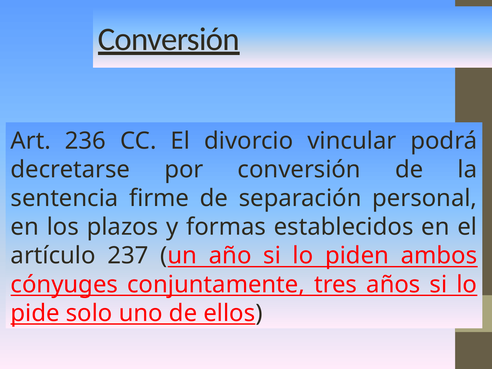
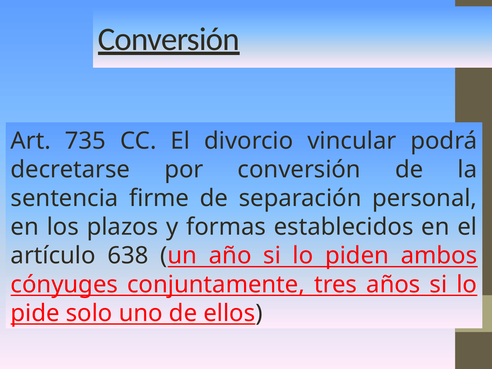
236: 236 -> 735
237: 237 -> 638
